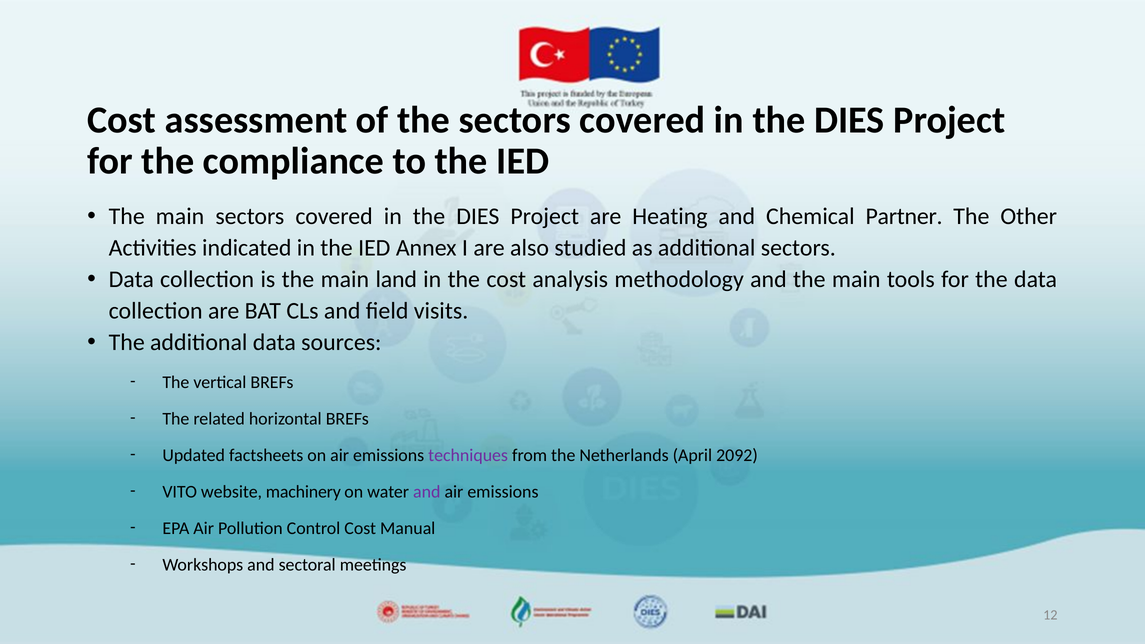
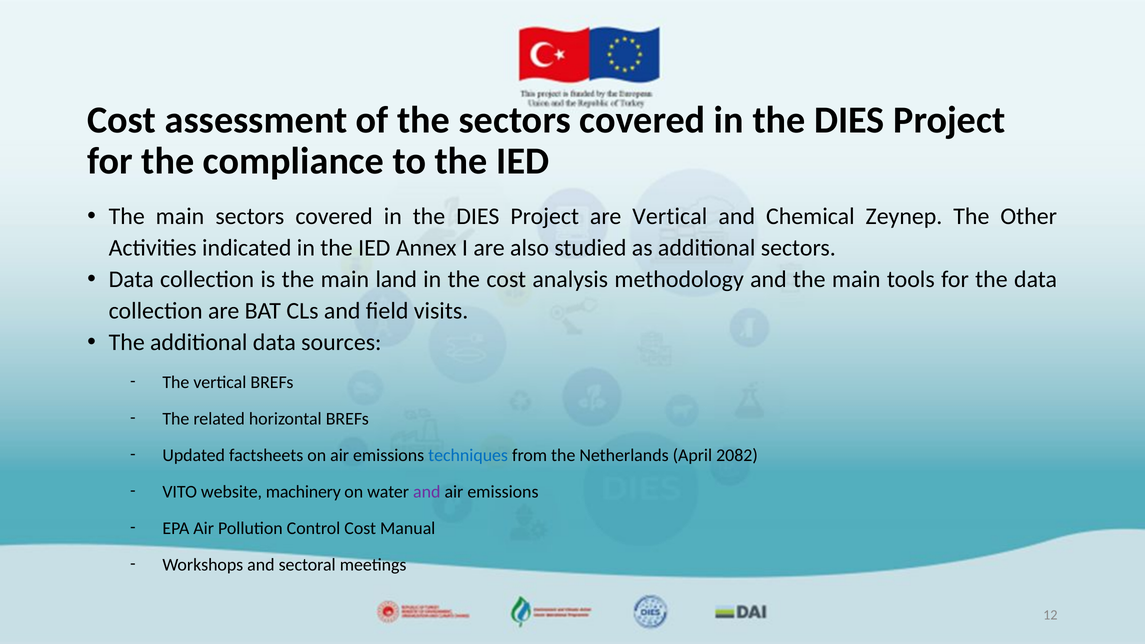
are Heating: Heating -> Vertical
Partner: Partner -> Zeynep
techniques colour: purple -> blue
2092: 2092 -> 2082
